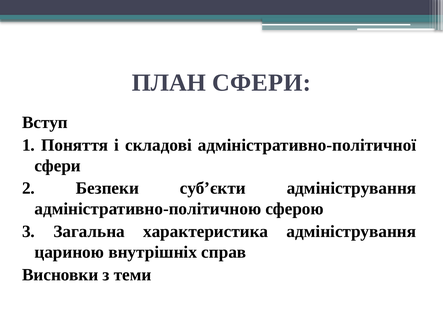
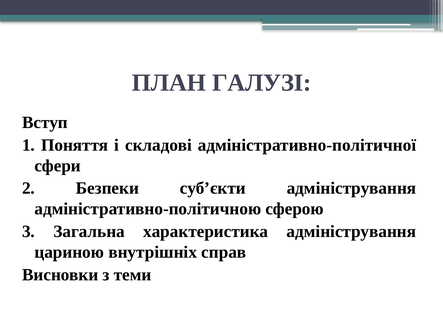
ПЛАН СФЕРИ: СФЕРИ -> ГАЛУЗІ
